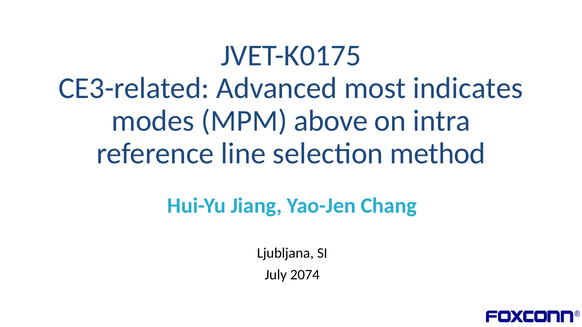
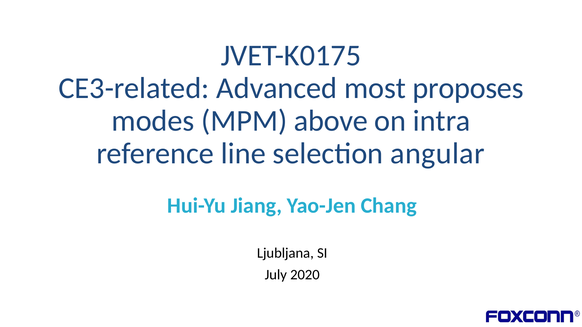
indicates: indicates -> proposes
method: method -> angular
2074: 2074 -> 2020
